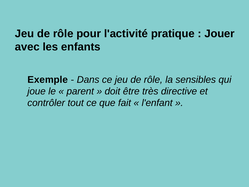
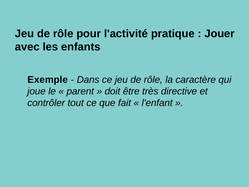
sensibles: sensibles -> caractère
